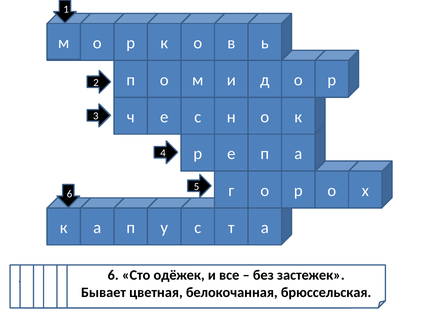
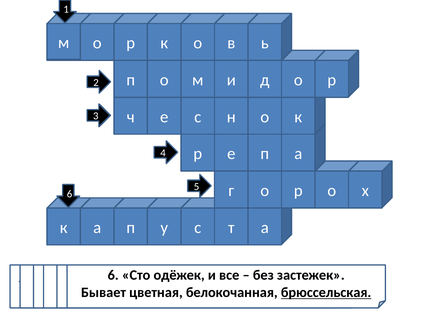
брюссельская underline: none -> present
